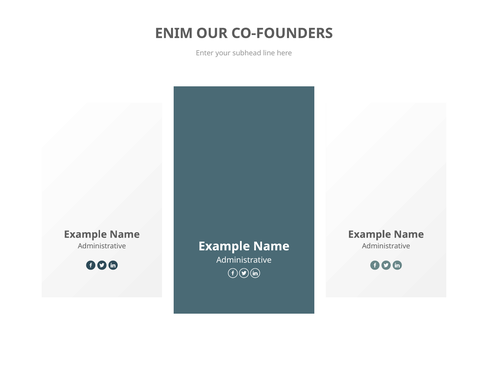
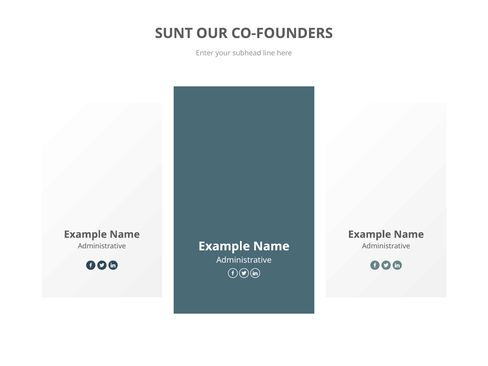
ENIM: ENIM -> SUNT
